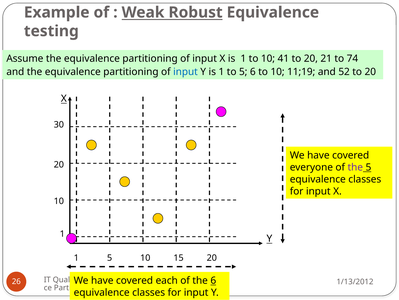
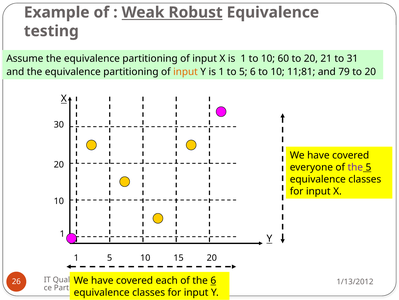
41: 41 -> 60
74: 74 -> 31
input at (185, 72) colour: blue -> orange
11;19: 11;19 -> 11;81
52: 52 -> 79
